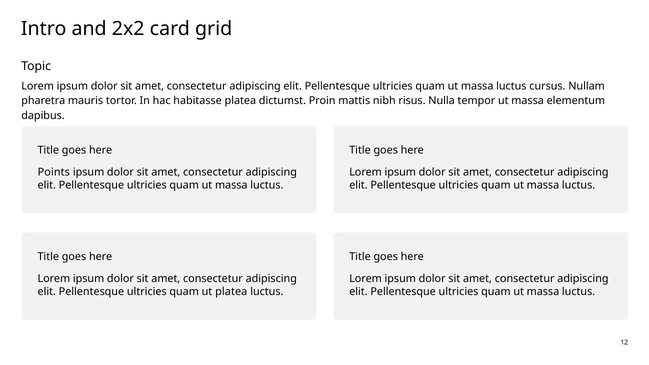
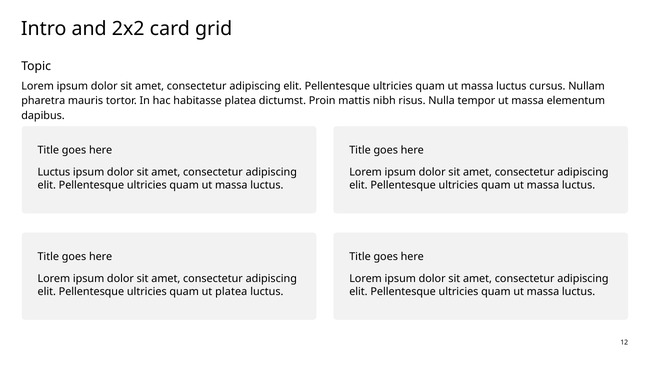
Points at (54, 172): Points -> Luctus
